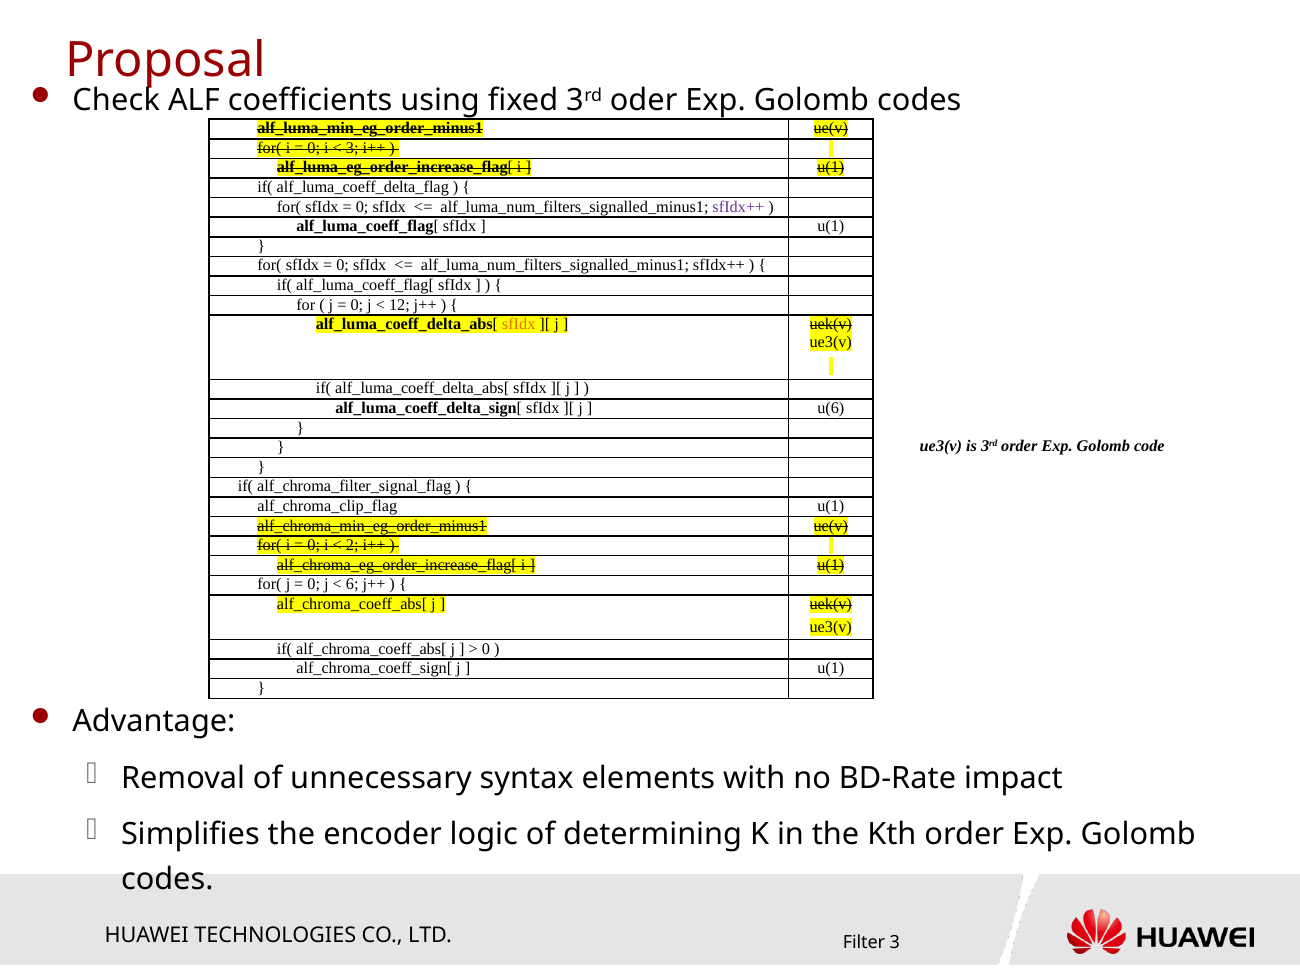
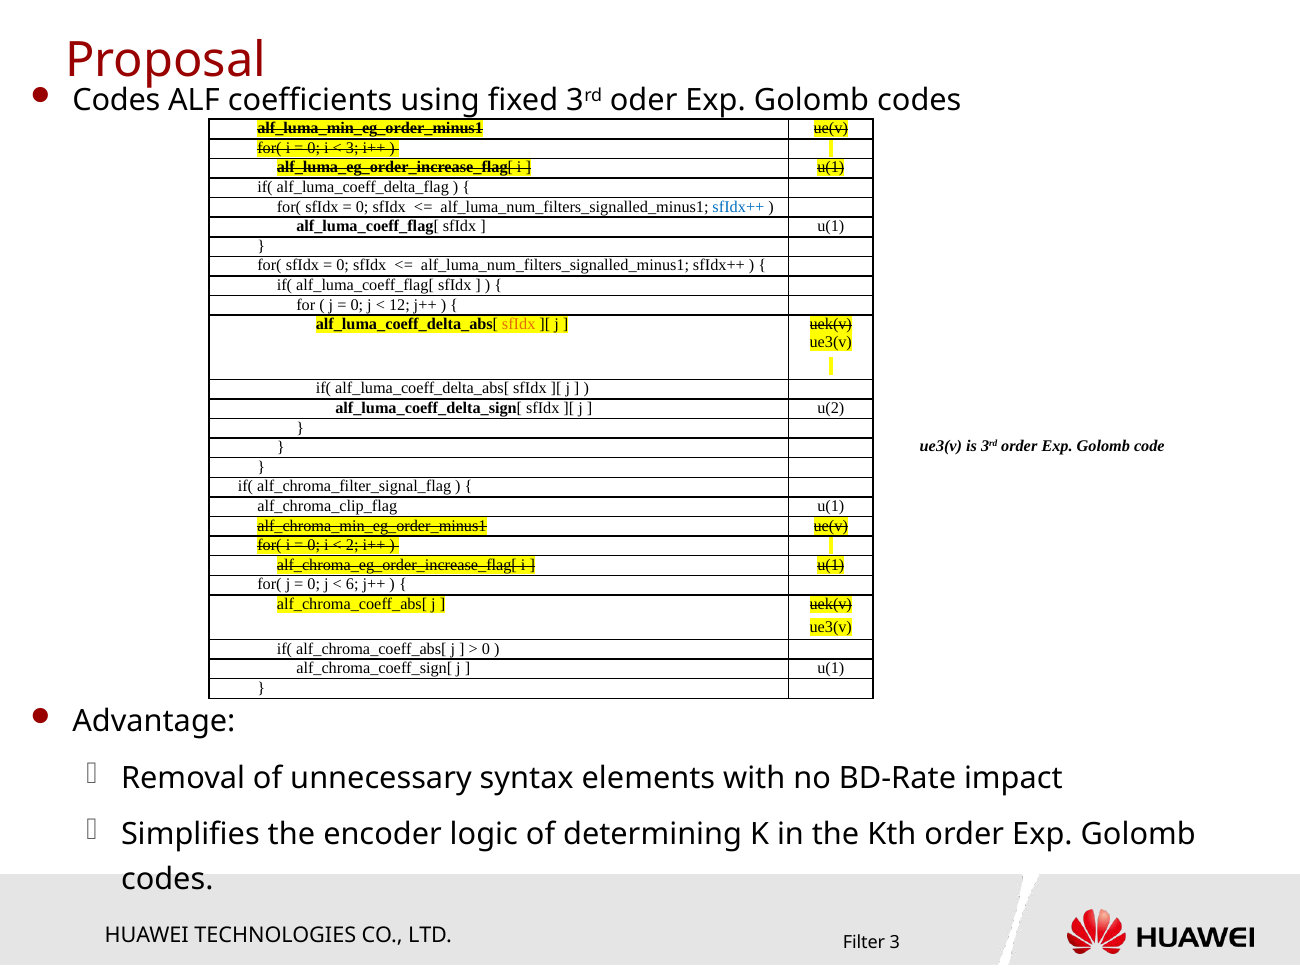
Check at (116, 100): Check -> Codes
sfIdx++ at (738, 207) colour: purple -> blue
u(6: u(6 -> u(2
